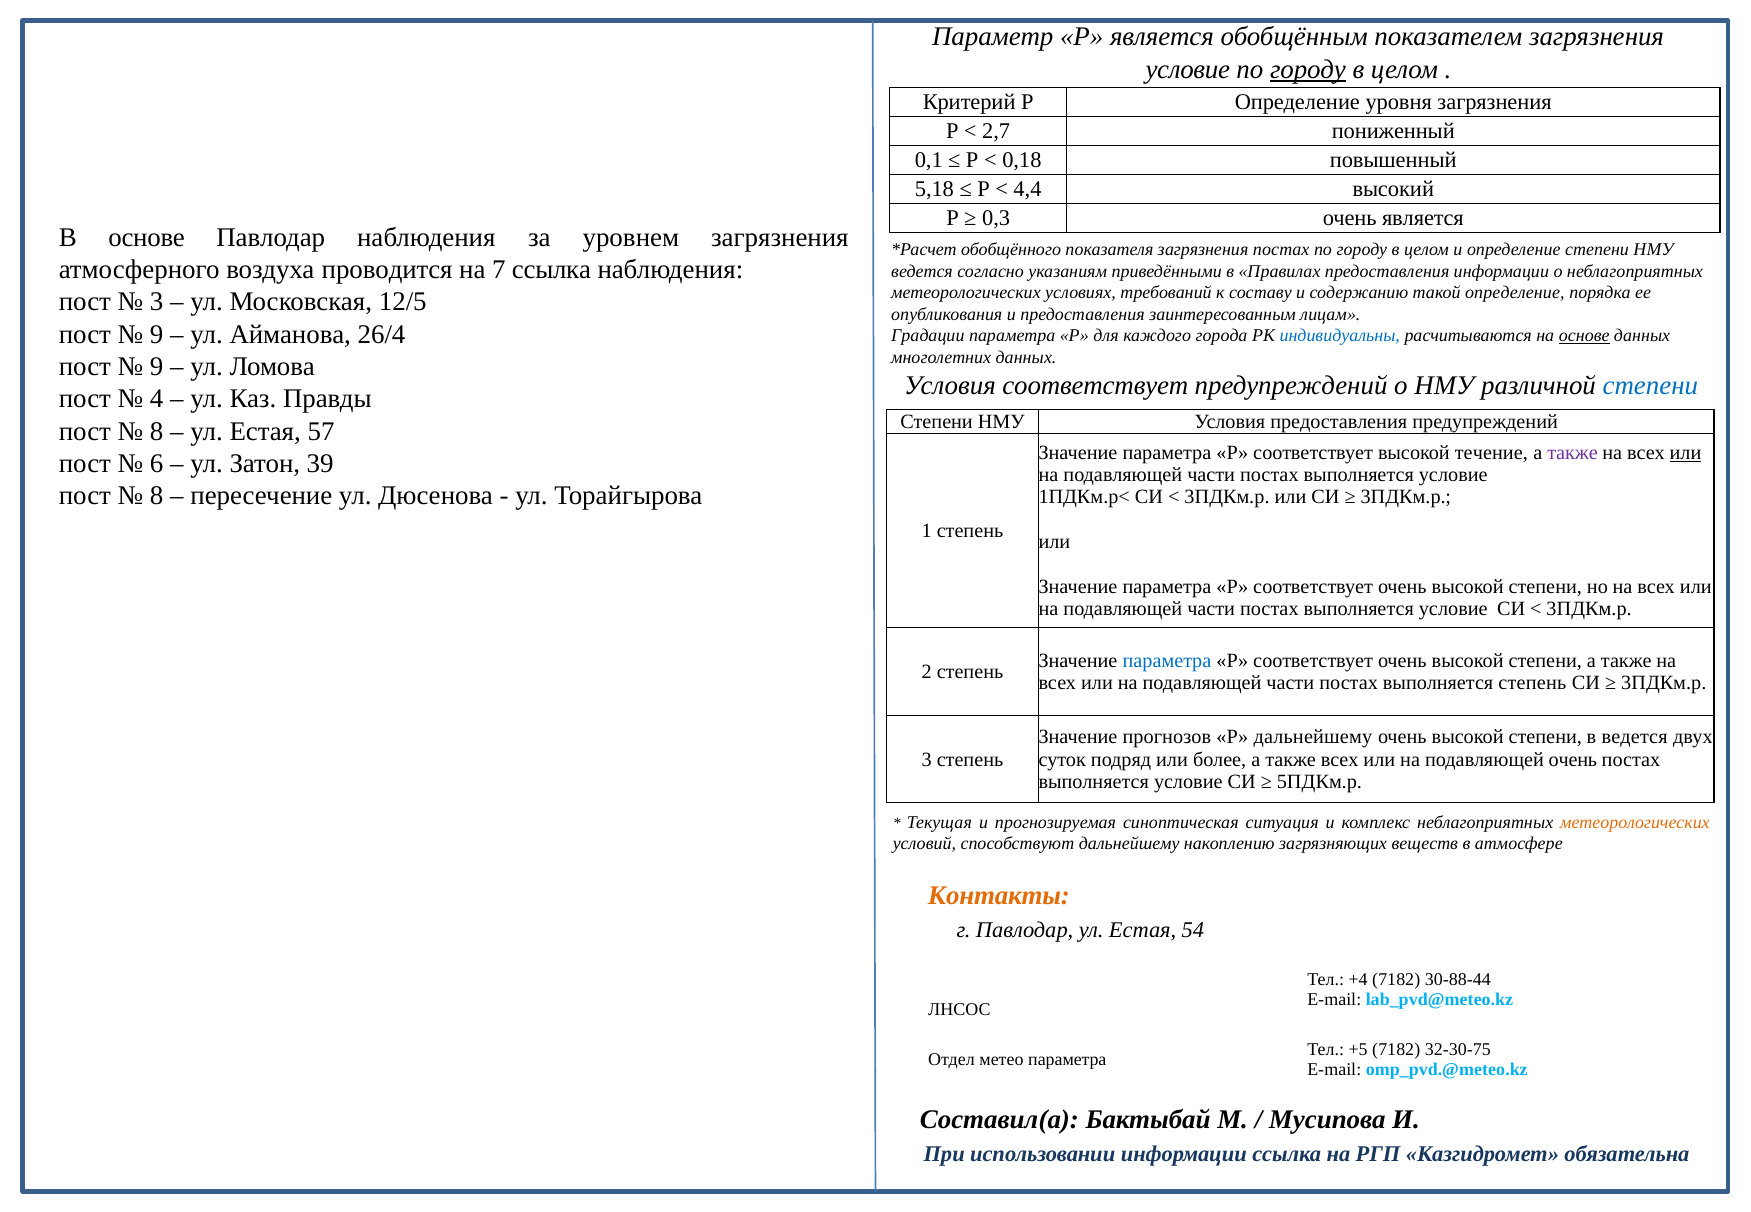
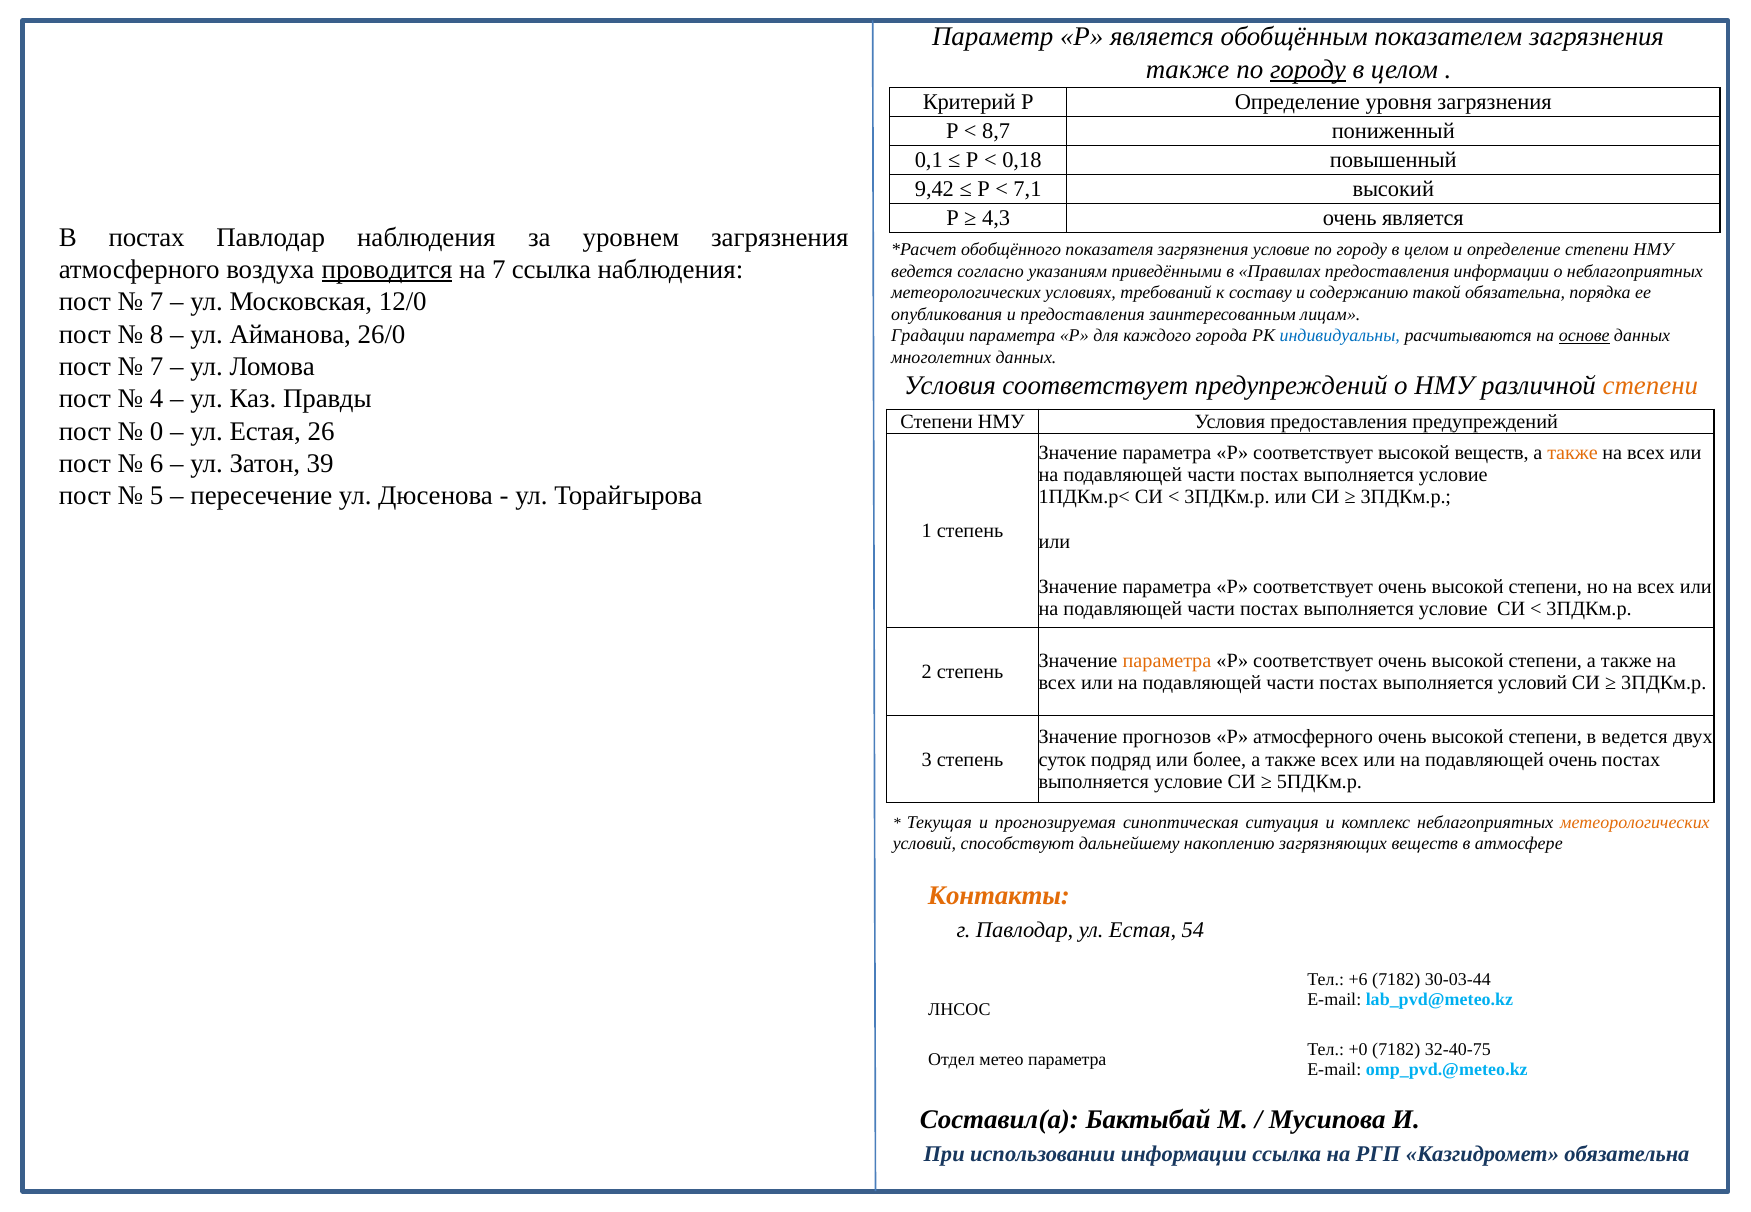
условие at (1188, 69): условие -> также
2,7: 2,7 -> 8,7
5,18: 5,18 -> 9,42
4,4: 4,4 -> 7,1
0,3: 0,3 -> 4,3
В основе: основе -> постах
загрязнения постах: постах -> условие
проводится underline: none -> present
такой определение: определение -> обязательна
3 at (157, 302): 3 -> 7
12/5: 12/5 -> 12/0
9 at (157, 334): 9 -> 8
26/4: 26/4 -> 26/0
9 at (157, 367): 9 -> 7
степени at (1650, 386) colour: blue -> orange
8 at (157, 431): 8 -> 0
57: 57 -> 26
высокой течение: течение -> веществ
также at (1573, 453) colour: purple -> orange
или at (1685, 453) underline: present -> none
8 at (157, 496): 8 -> 5
параметра at (1167, 661) colour: blue -> orange
выполняется степень: степень -> условий
Р дальнейшему: дальнейшему -> атмосферного
+4: +4 -> +6
30-88-44: 30-88-44 -> 30-03-44
+5: +5 -> +0
32-30-75: 32-30-75 -> 32-40-75
